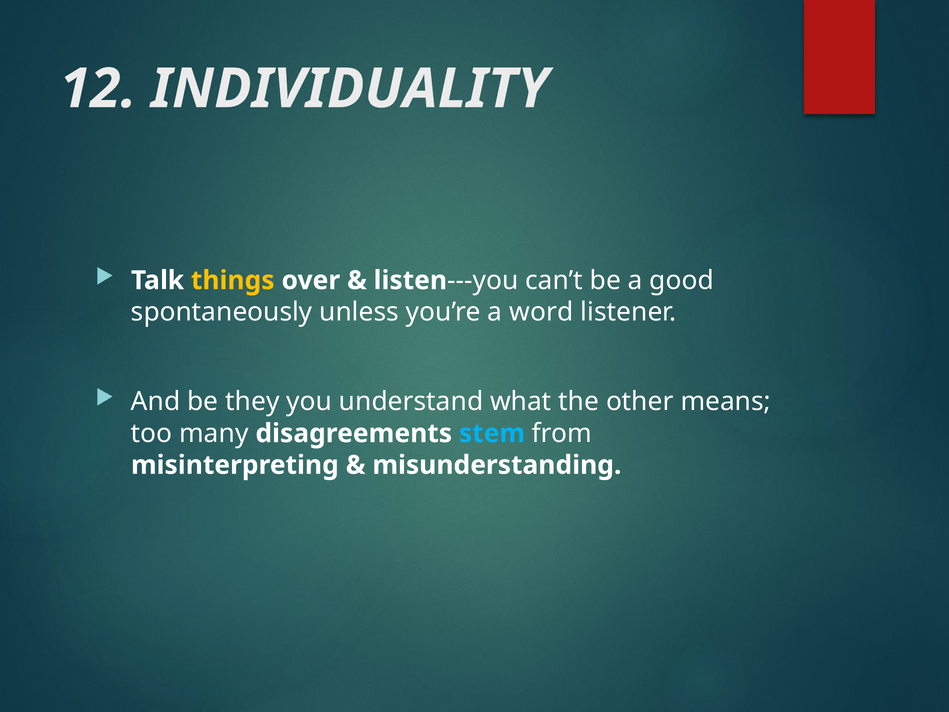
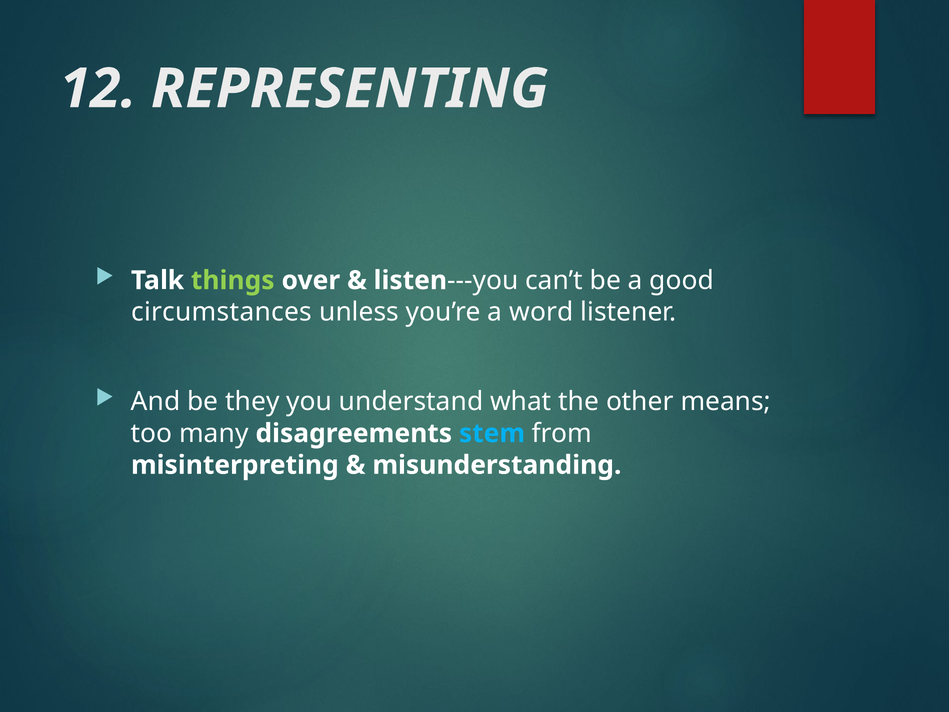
INDIVIDUALITY: INDIVIDUALITY -> REPRESENTING
things colour: yellow -> light green
spontaneously: spontaneously -> circumstances
